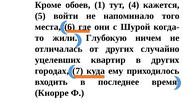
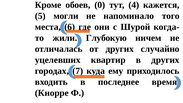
1: 1 -> 0
войти: войти -> могли
